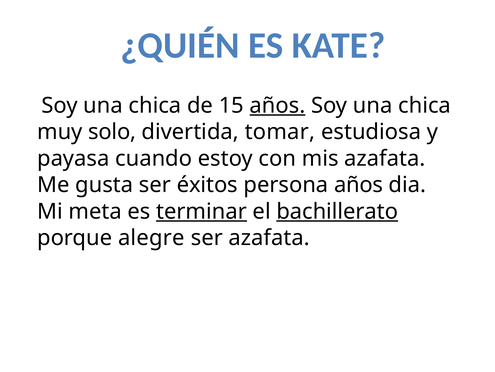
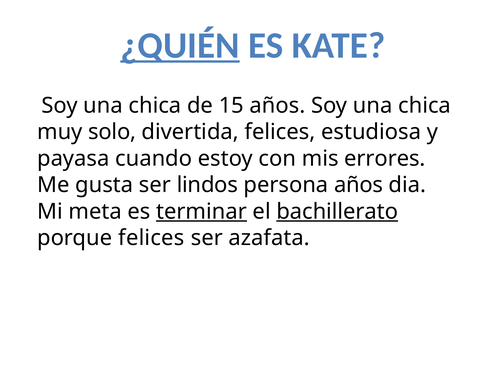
¿QUIÉN underline: none -> present
años at (277, 105) underline: present -> none
divertida tomar: tomar -> felices
mis azafata: azafata -> errores
éxitos: éxitos -> lindos
porque alegre: alegre -> felices
